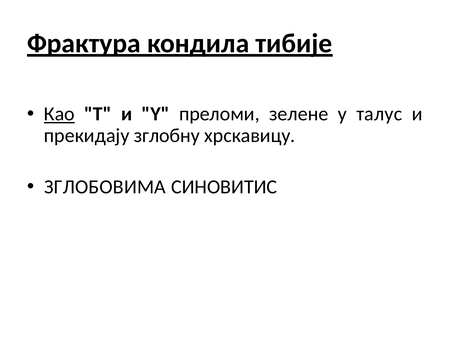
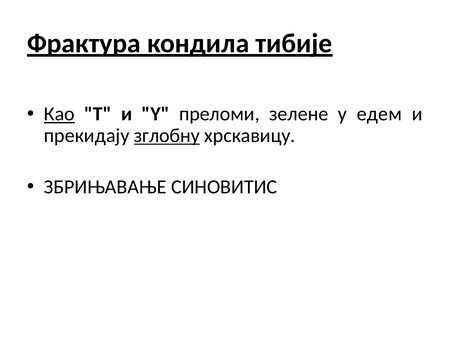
талус: талус -> едем
зглобну underline: none -> present
ЗГЛОБОВИМА: ЗГЛОБОВИМА -> ЗБРИЊАВАЊЕ
